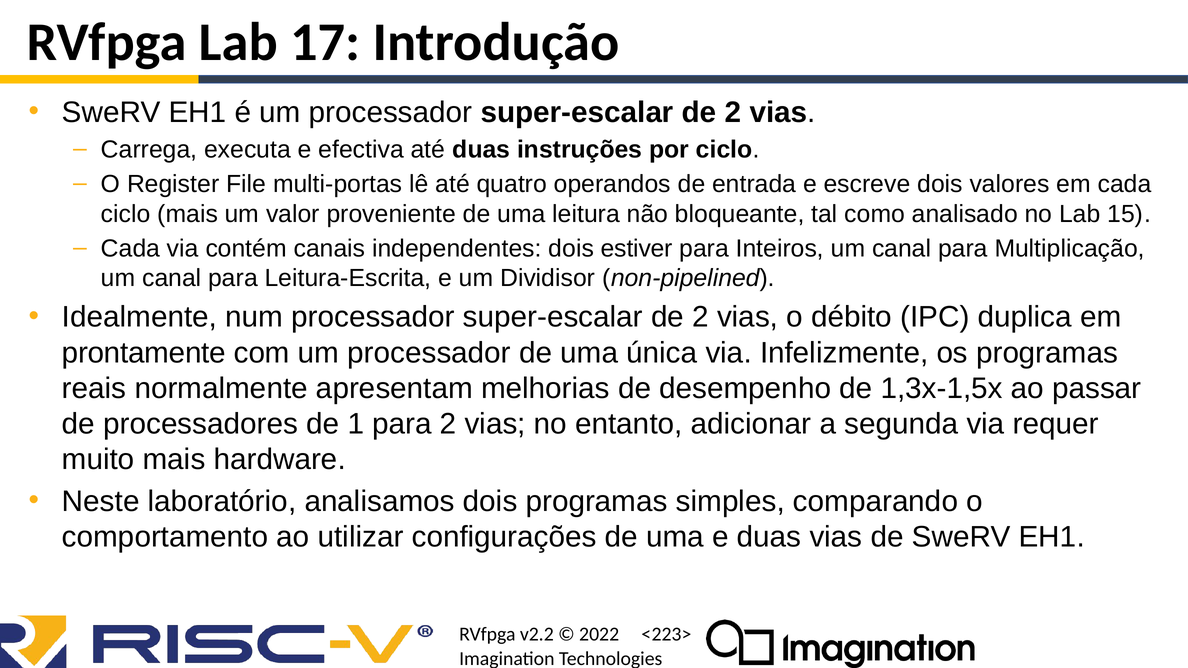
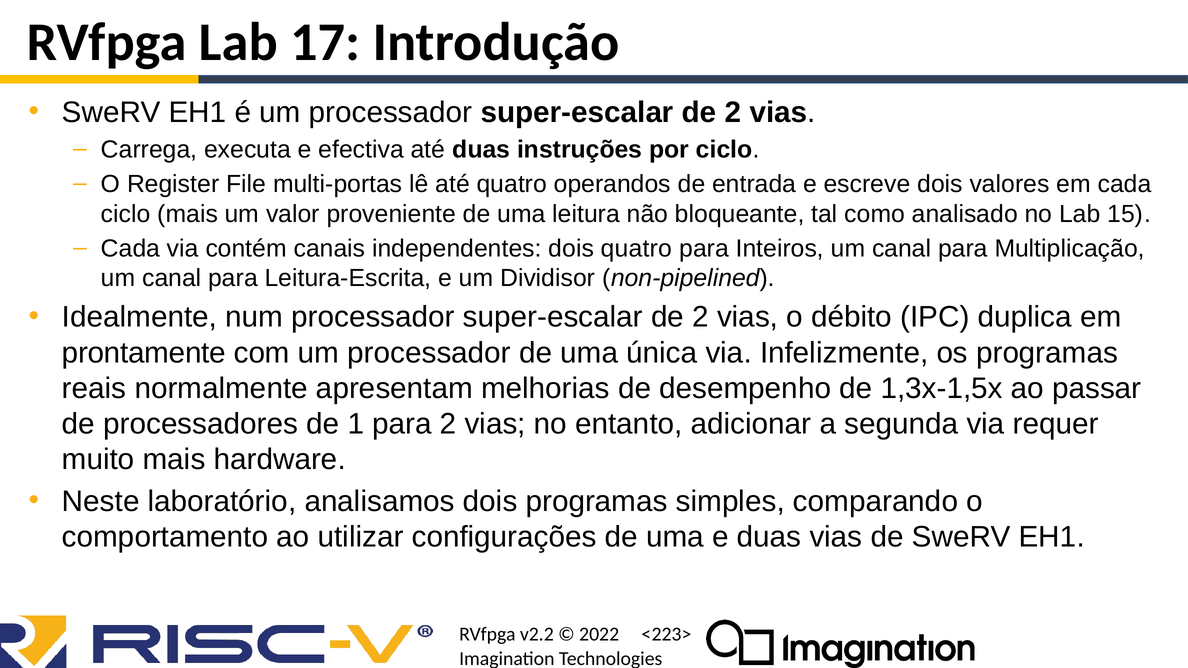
dois estiver: estiver -> quatro
